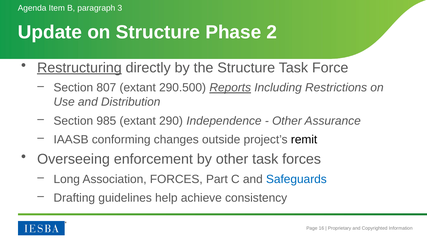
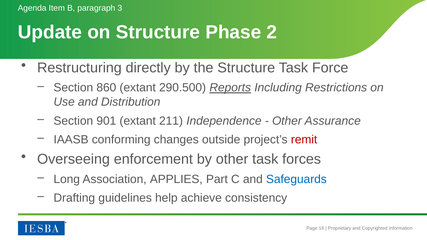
Restructuring underline: present -> none
807: 807 -> 860
985: 985 -> 901
290: 290 -> 211
remit colour: black -> red
Association FORCES: FORCES -> APPLIES
